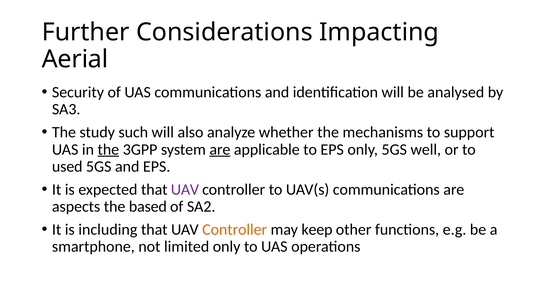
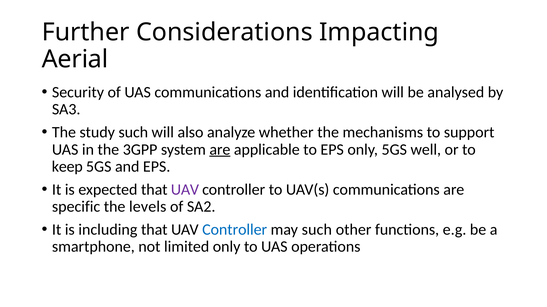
the at (108, 150) underline: present -> none
used: used -> keep
aspects: aspects -> specific
based: based -> levels
Controller at (235, 230) colour: orange -> blue
may keep: keep -> such
